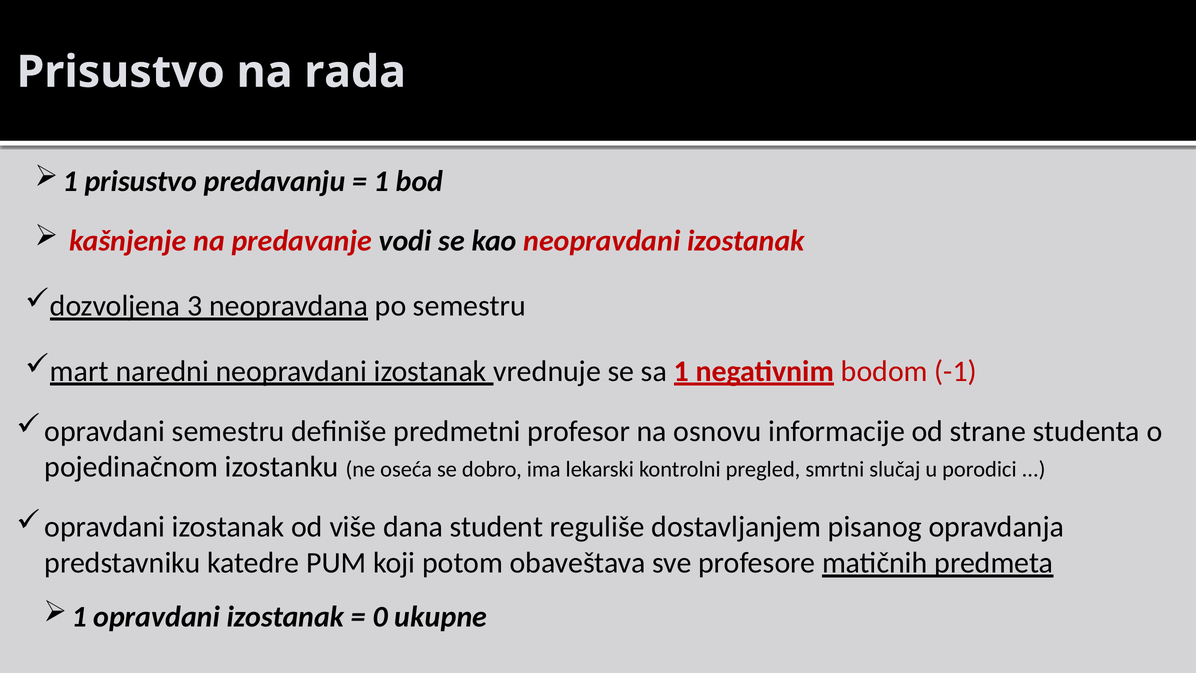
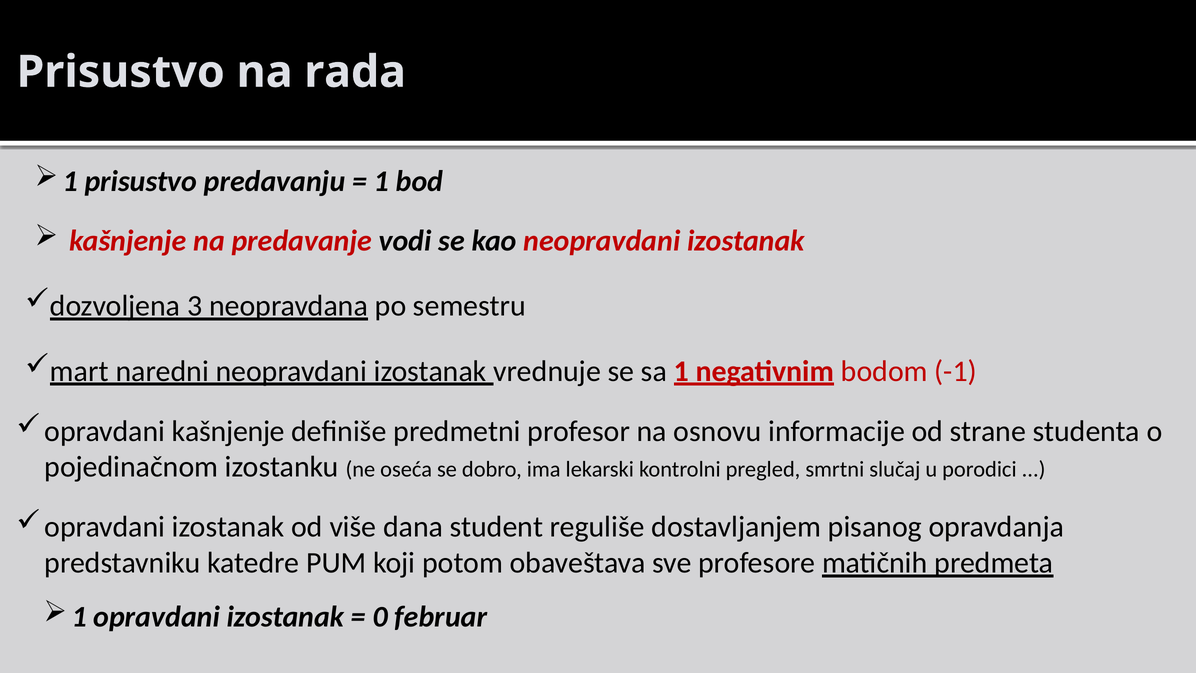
opravdani semestru: semestru -> kašnjenje
ukupne: ukupne -> februar
